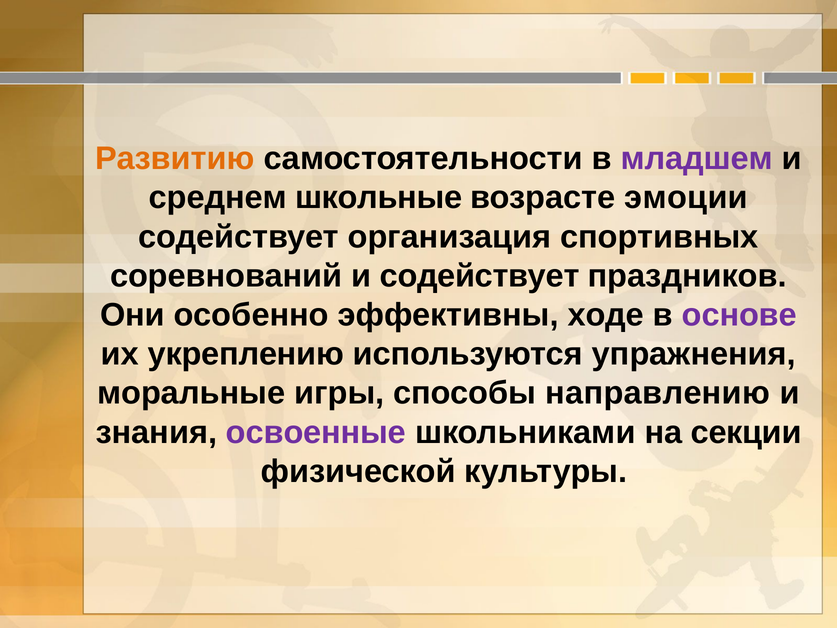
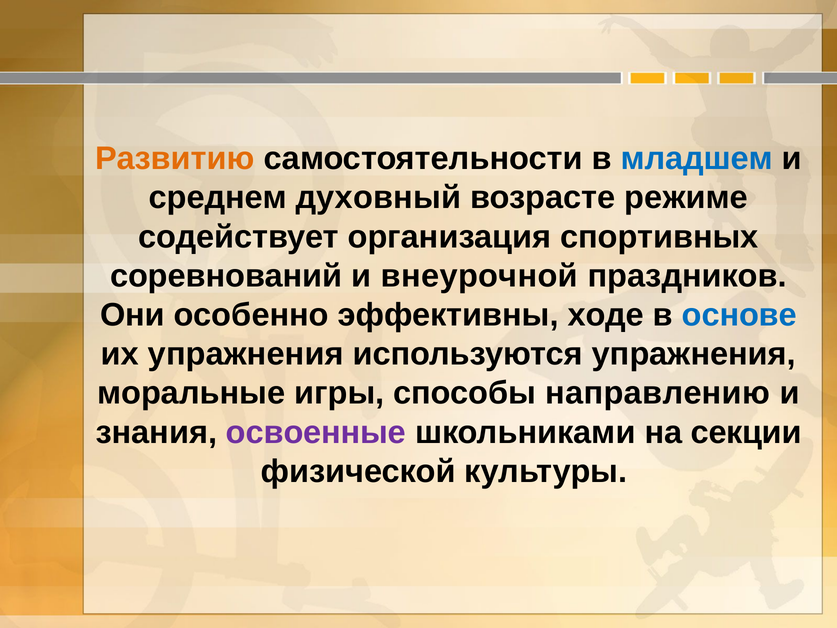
младшем colour: purple -> blue
школьные: школьные -> духовный
эмоции: эмоции -> режиме
и содействует: содействует -> внеурочной
основе colour: purple -> blue
их укреплению: укреплению -> упражнения
